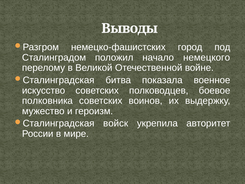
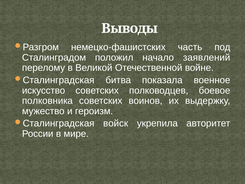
город: город -> часть
немецкого: немецкого -> заявлений
